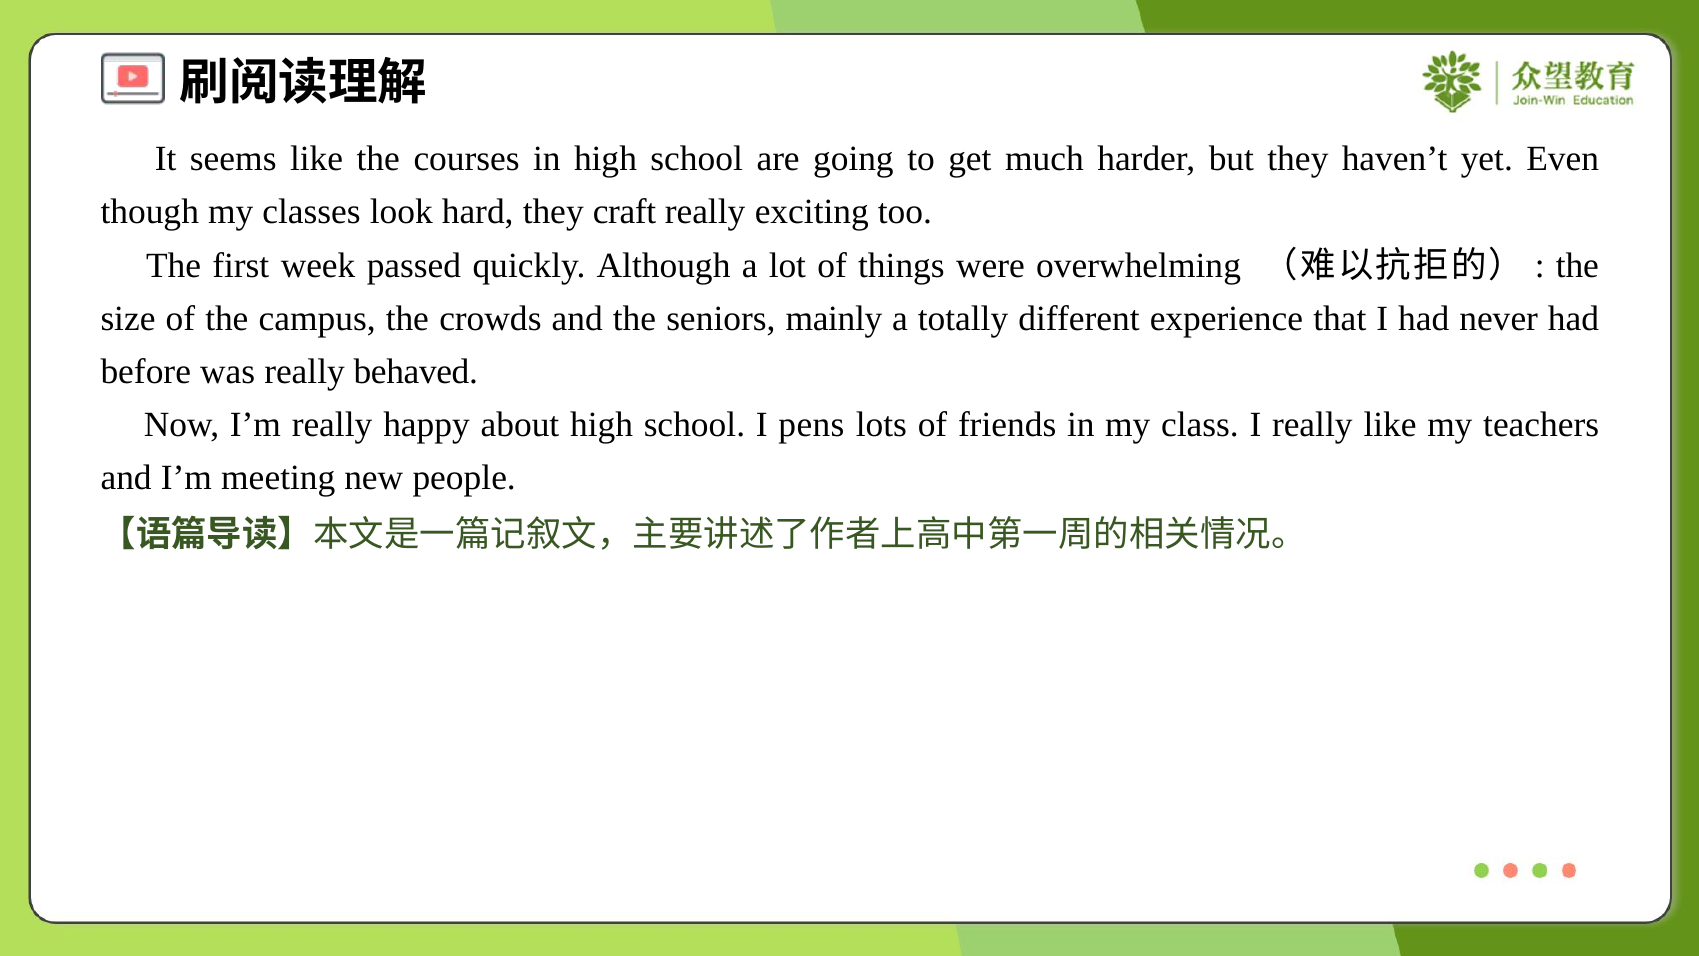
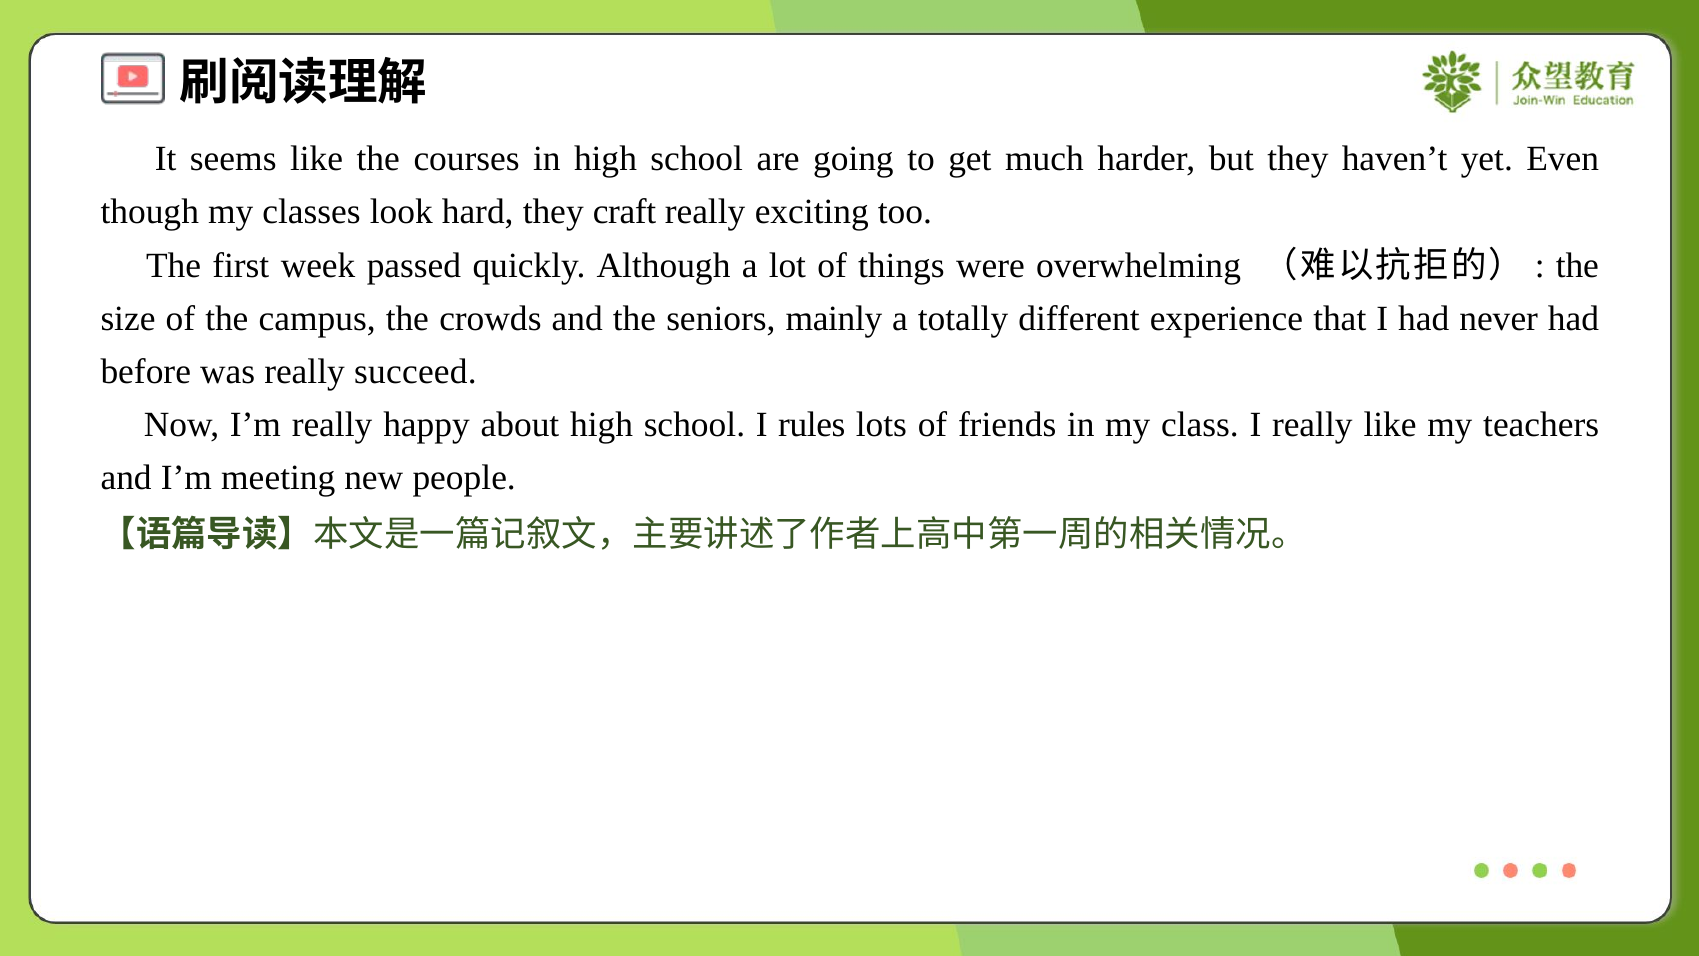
behaved: behaved -> succeed
pens: pens -> rules
